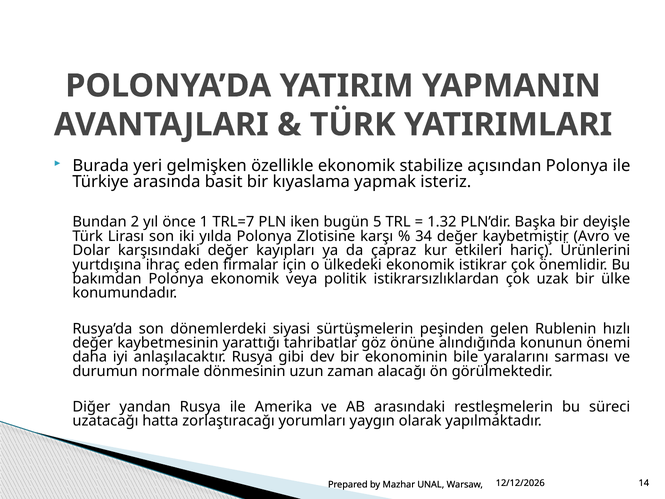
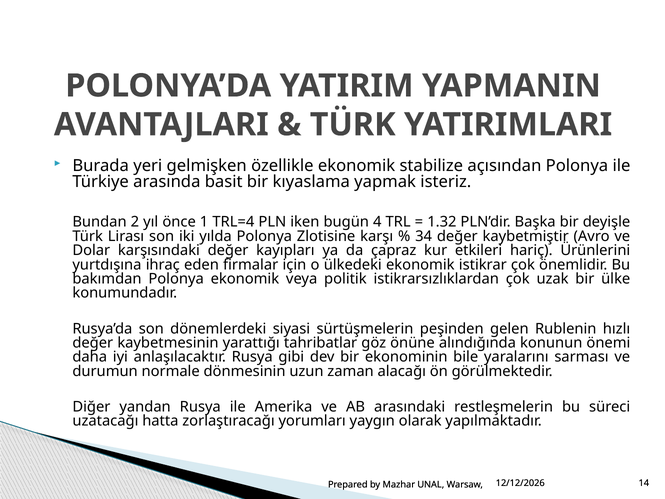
TRL=7: TRL=7 -> TRL=4
5: 5 -> 4
